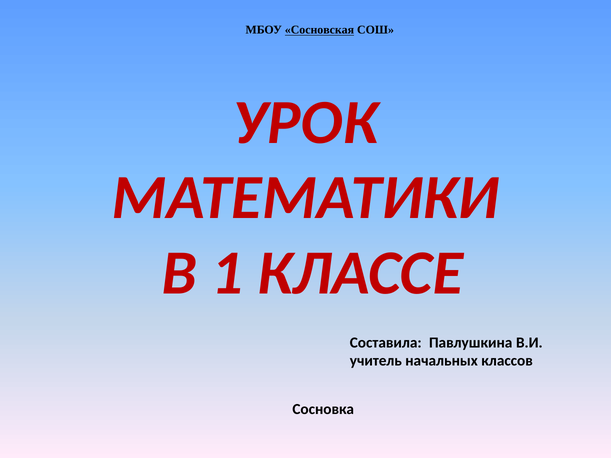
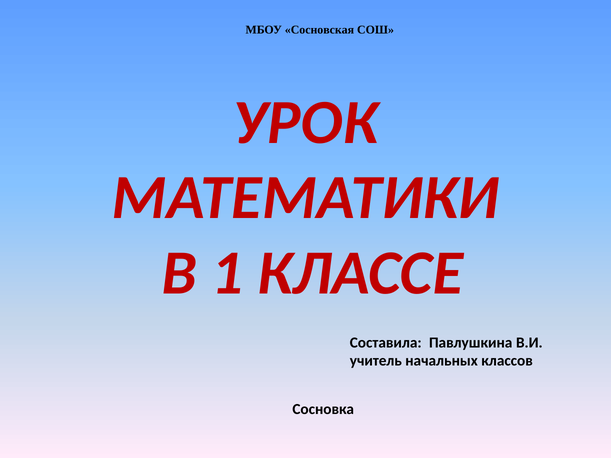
Сосновская underline: present -> none
